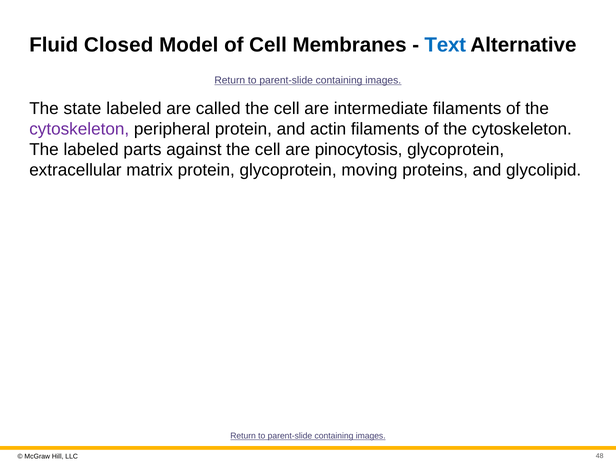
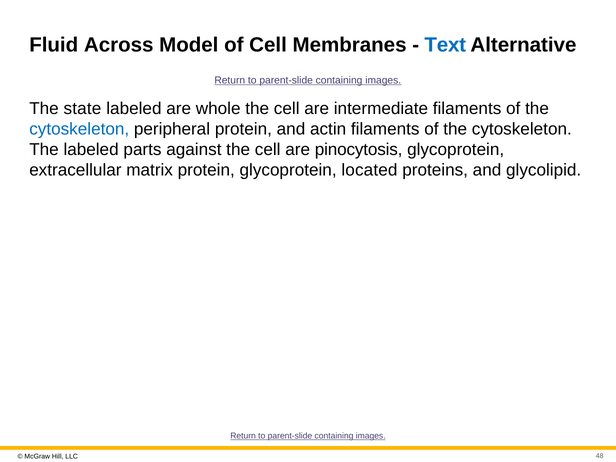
Closed: Closed -> Across
called: called -> whole
cytoskeleton at (79, 129) colour: purple -> blue
moving: moving -> located
